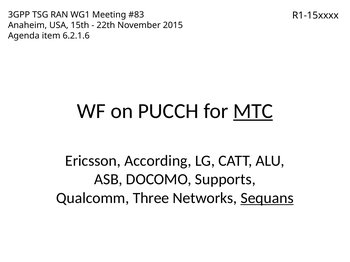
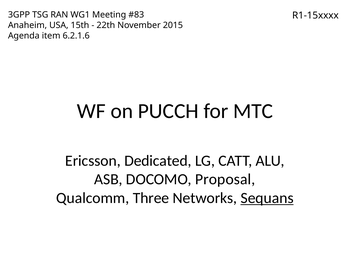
MTC underline: present -> none
According: According -> Dedicated
Supports: Supports -> Proposal
